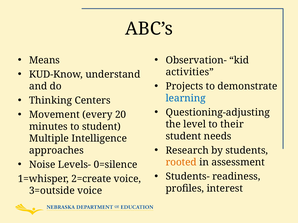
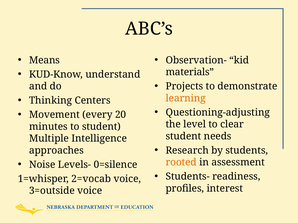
activities: activities -> materials
learning colour: blue -> orange
their: their -> clear
2=create: 2=create -> 2=vocab
